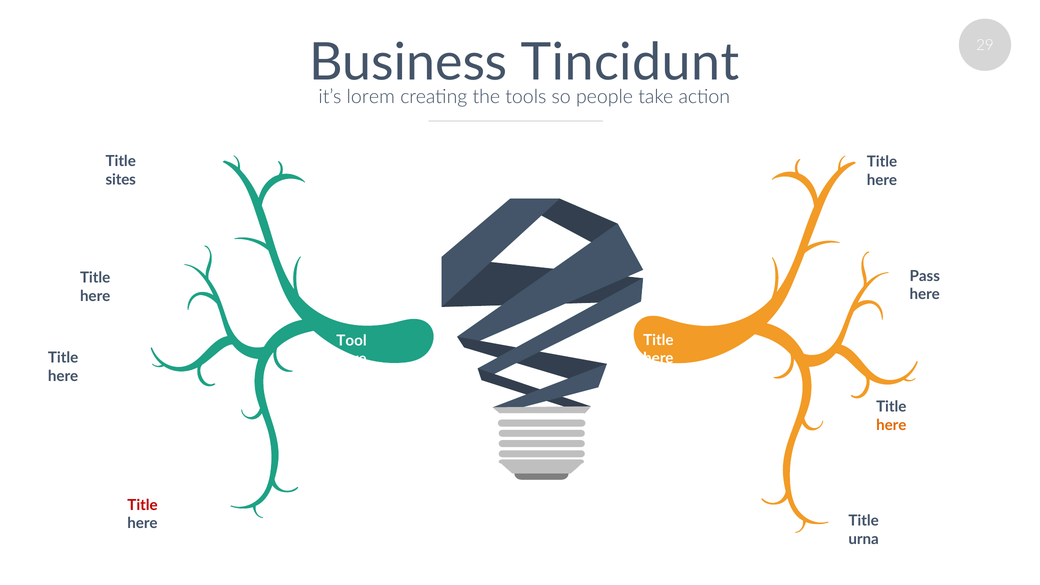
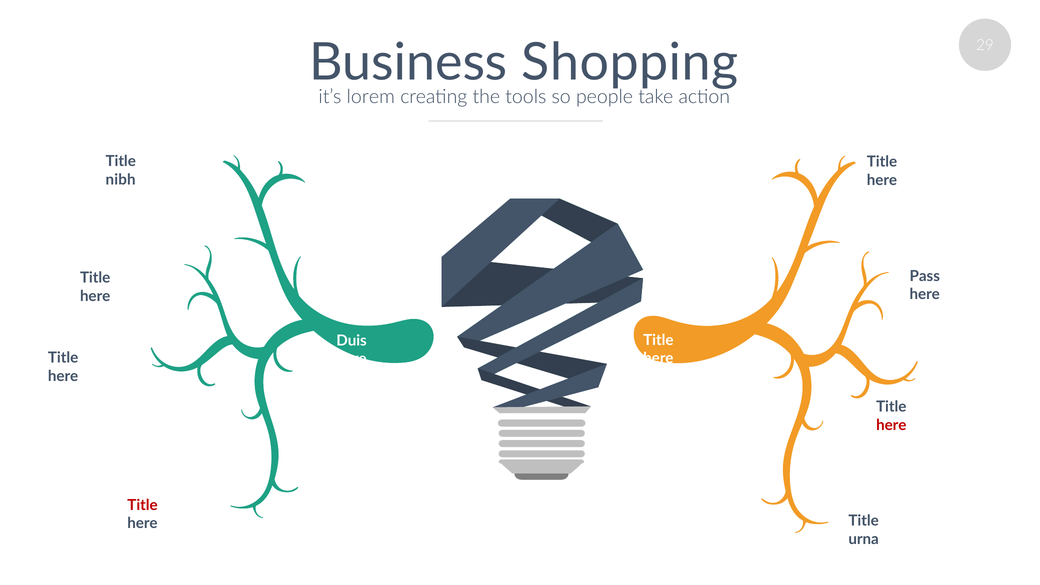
Tincidunt: Tincidunt -> Shopping
sites: sites -> nibh
Tool: Tool -> Duis
here at (891, 425) colour: orange -> red
